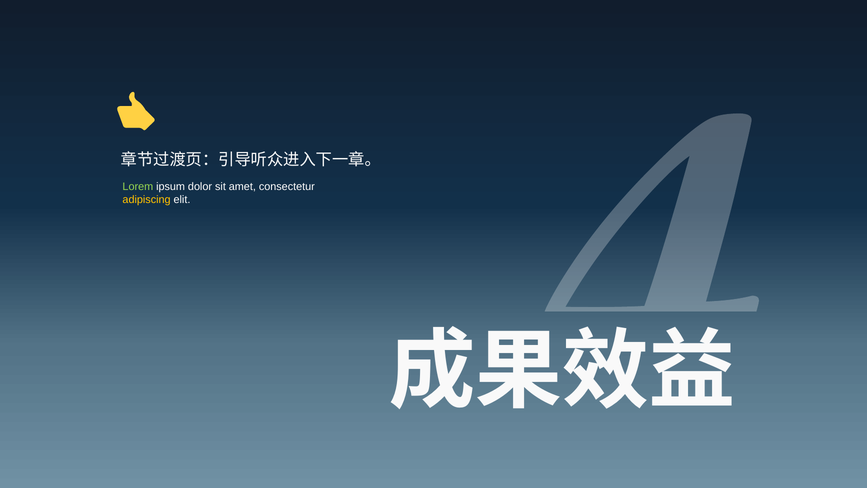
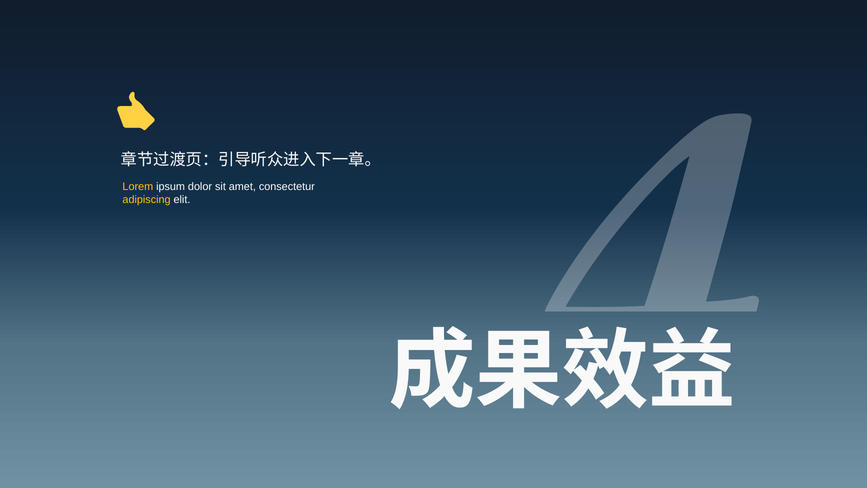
Lorem colour: light green -> yellow
